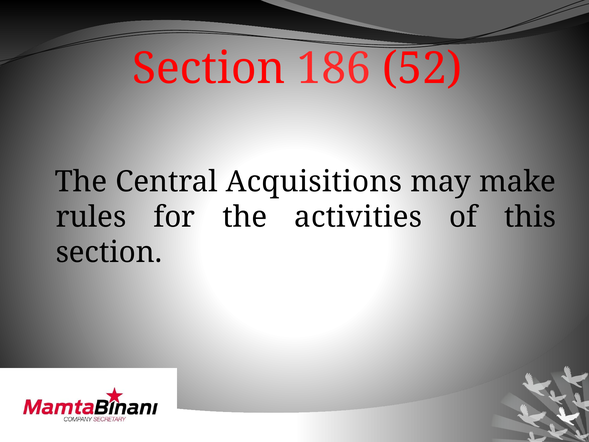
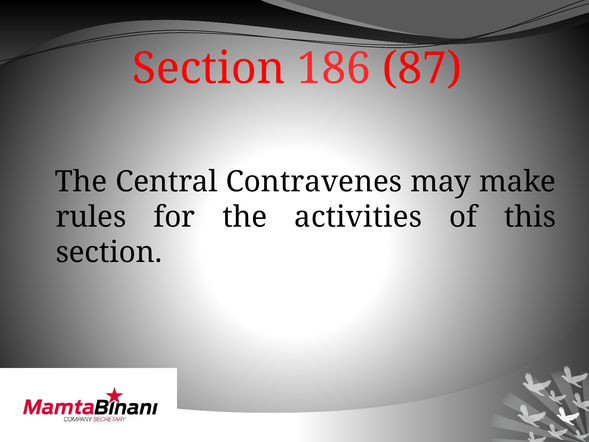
52: 52 -> 87
Acquisitions: Acquisitions -> Contravenes
